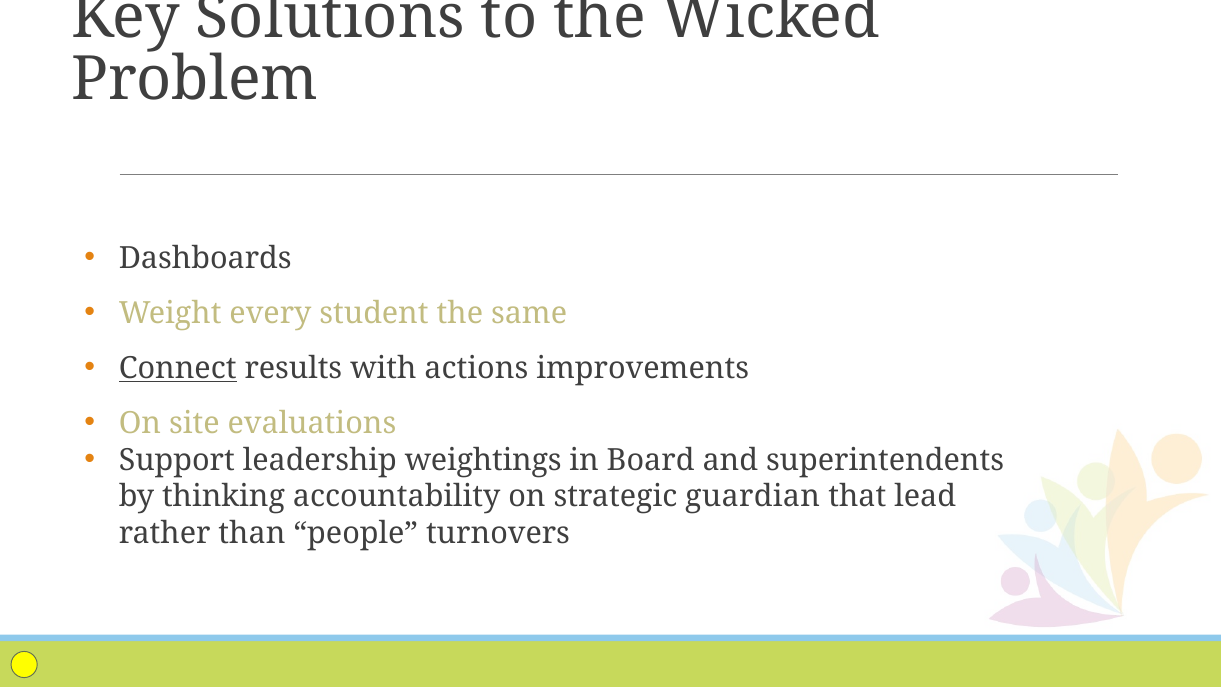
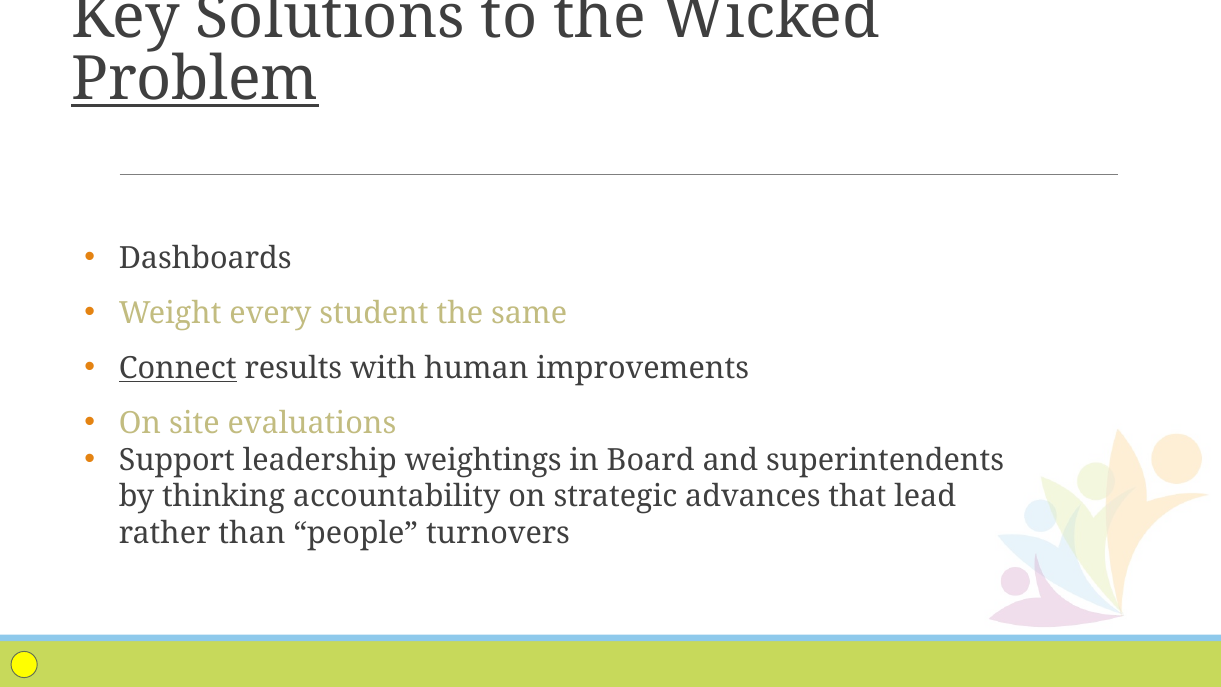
Problem underline: none -> present
actions: actions -> human
guardian: guardian -> advances
